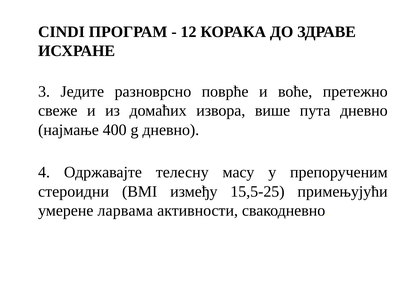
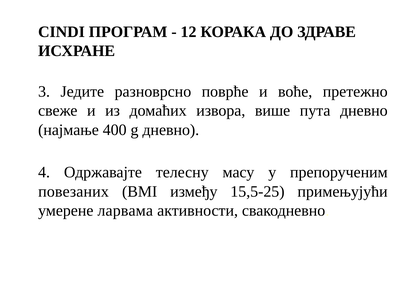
стероидни: стероидни -> повезаних
